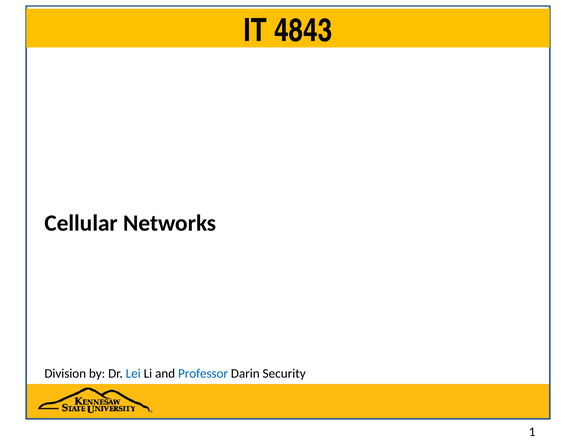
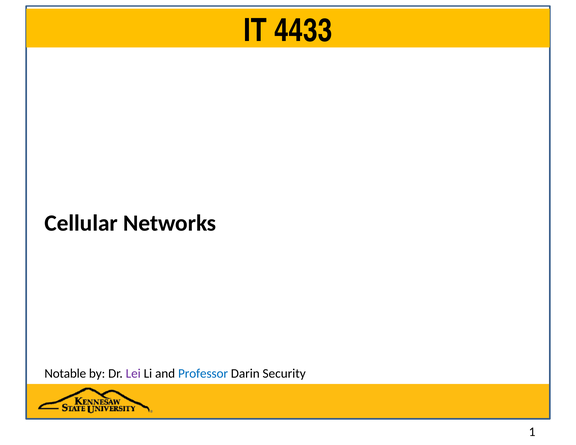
4843: 4843 -> 4433
Division: Division -> Notable
Lei colour: blue -> purple
